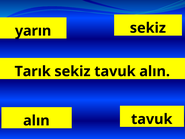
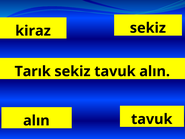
yarın: yarın -> kiraz
